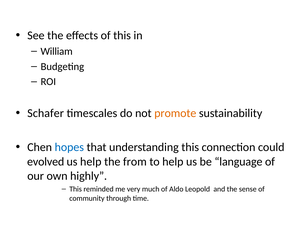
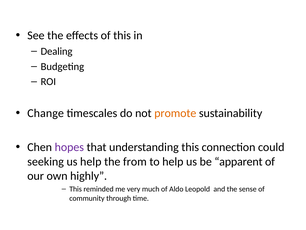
William: William -> Dealing
Schafer: Schafer -> Change
hopes colour: blue -> purple
evolved: evolved -> seeking
language: language -> apparent
